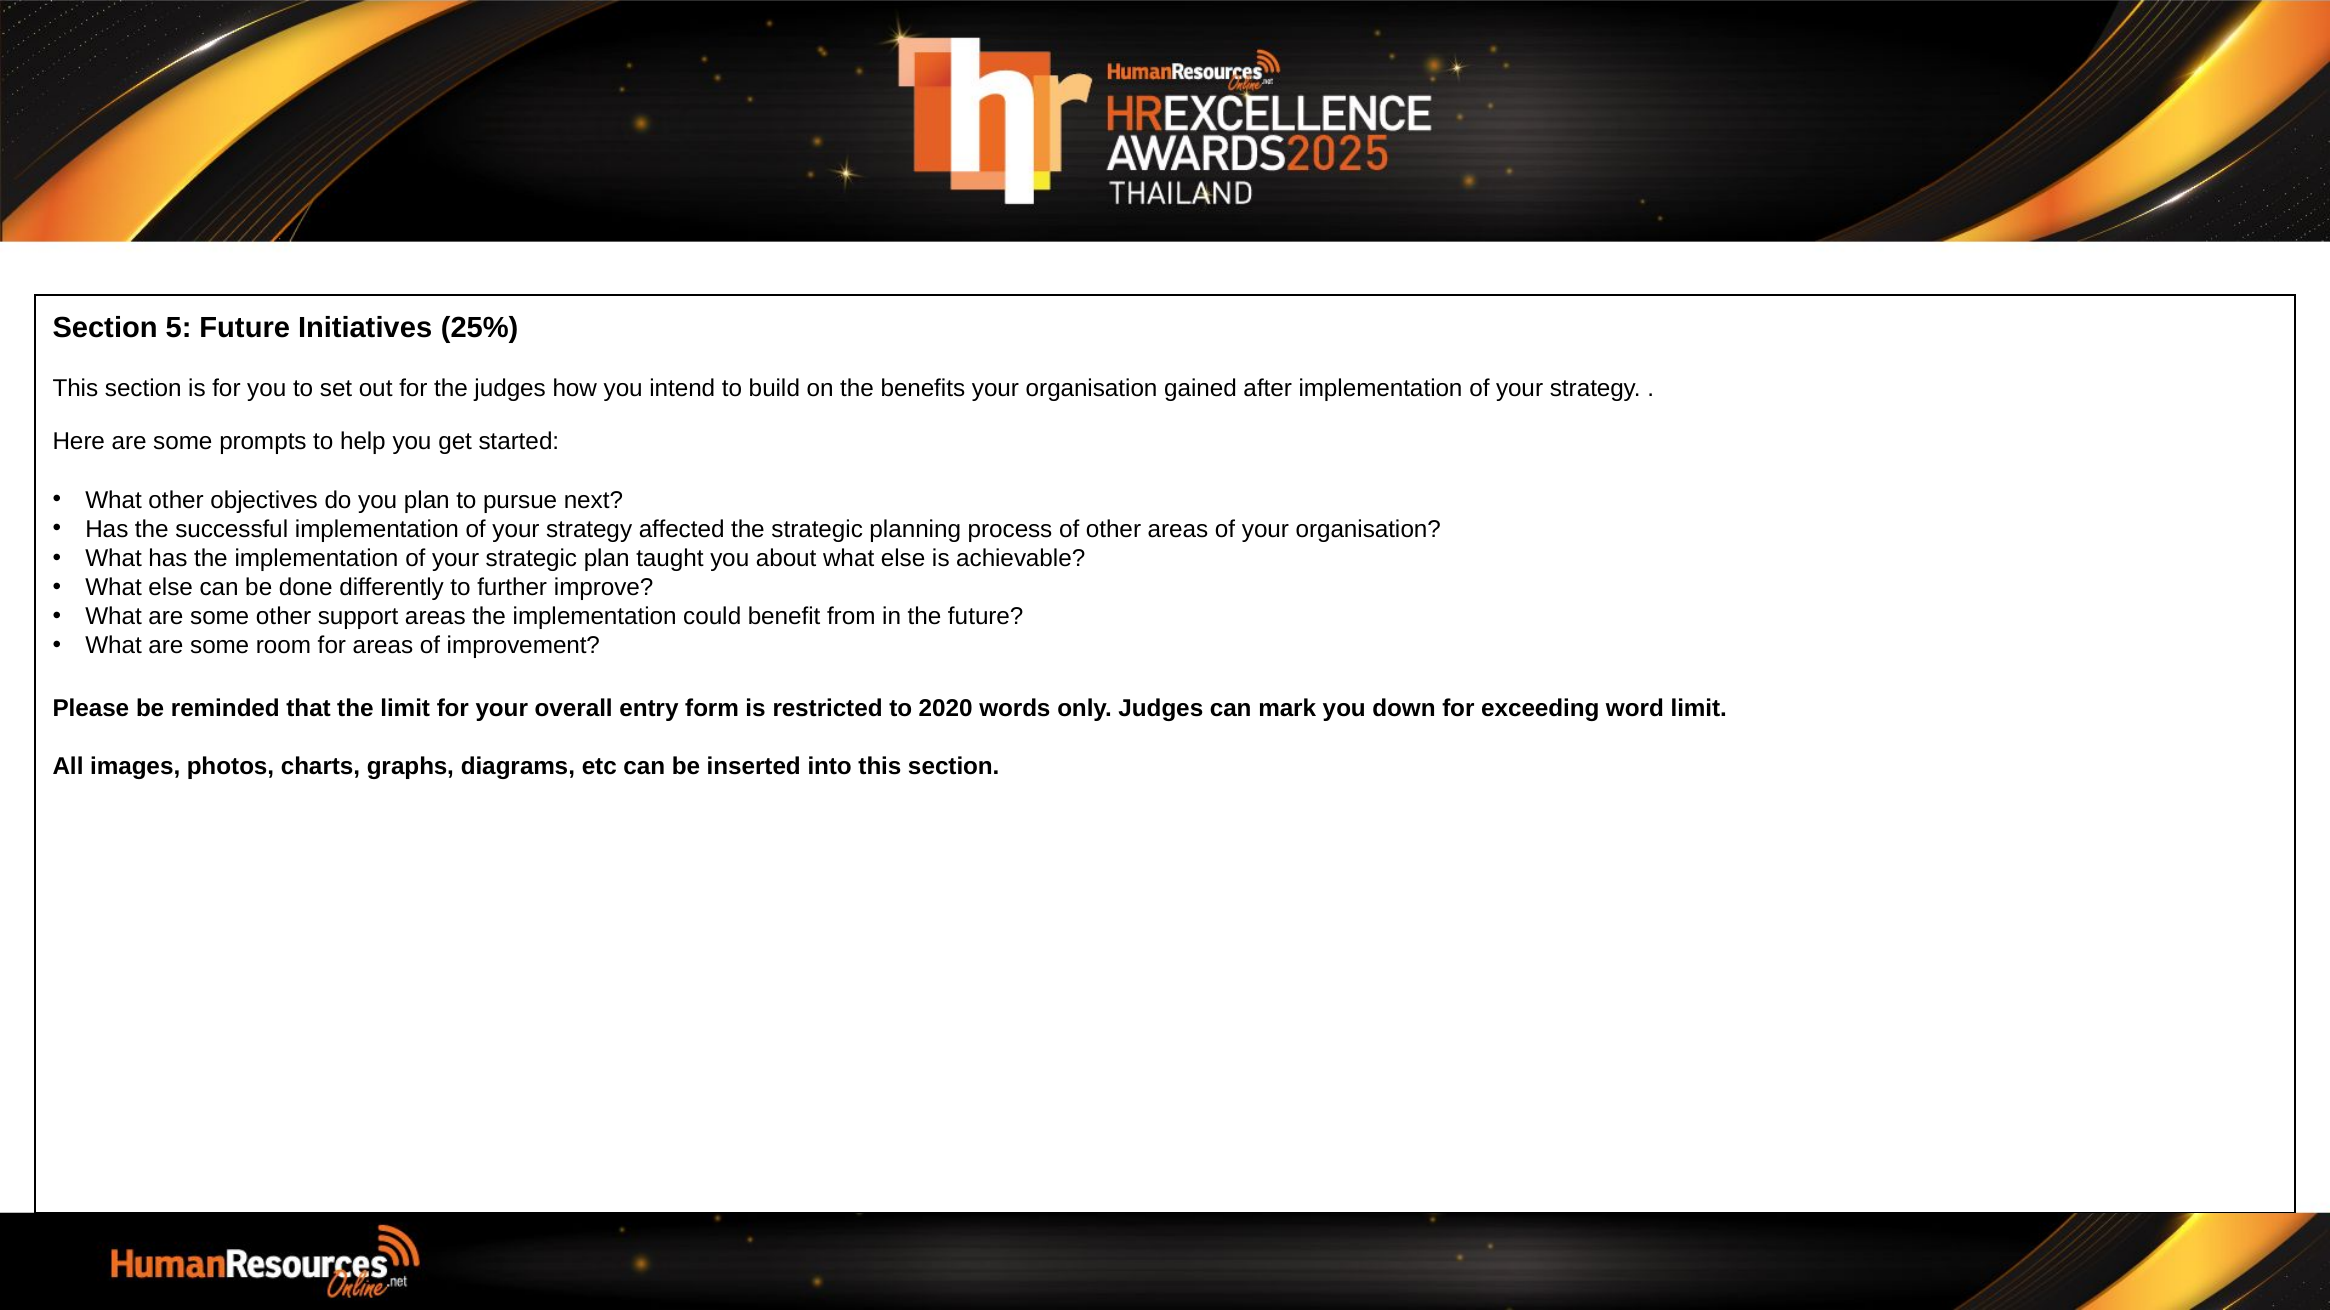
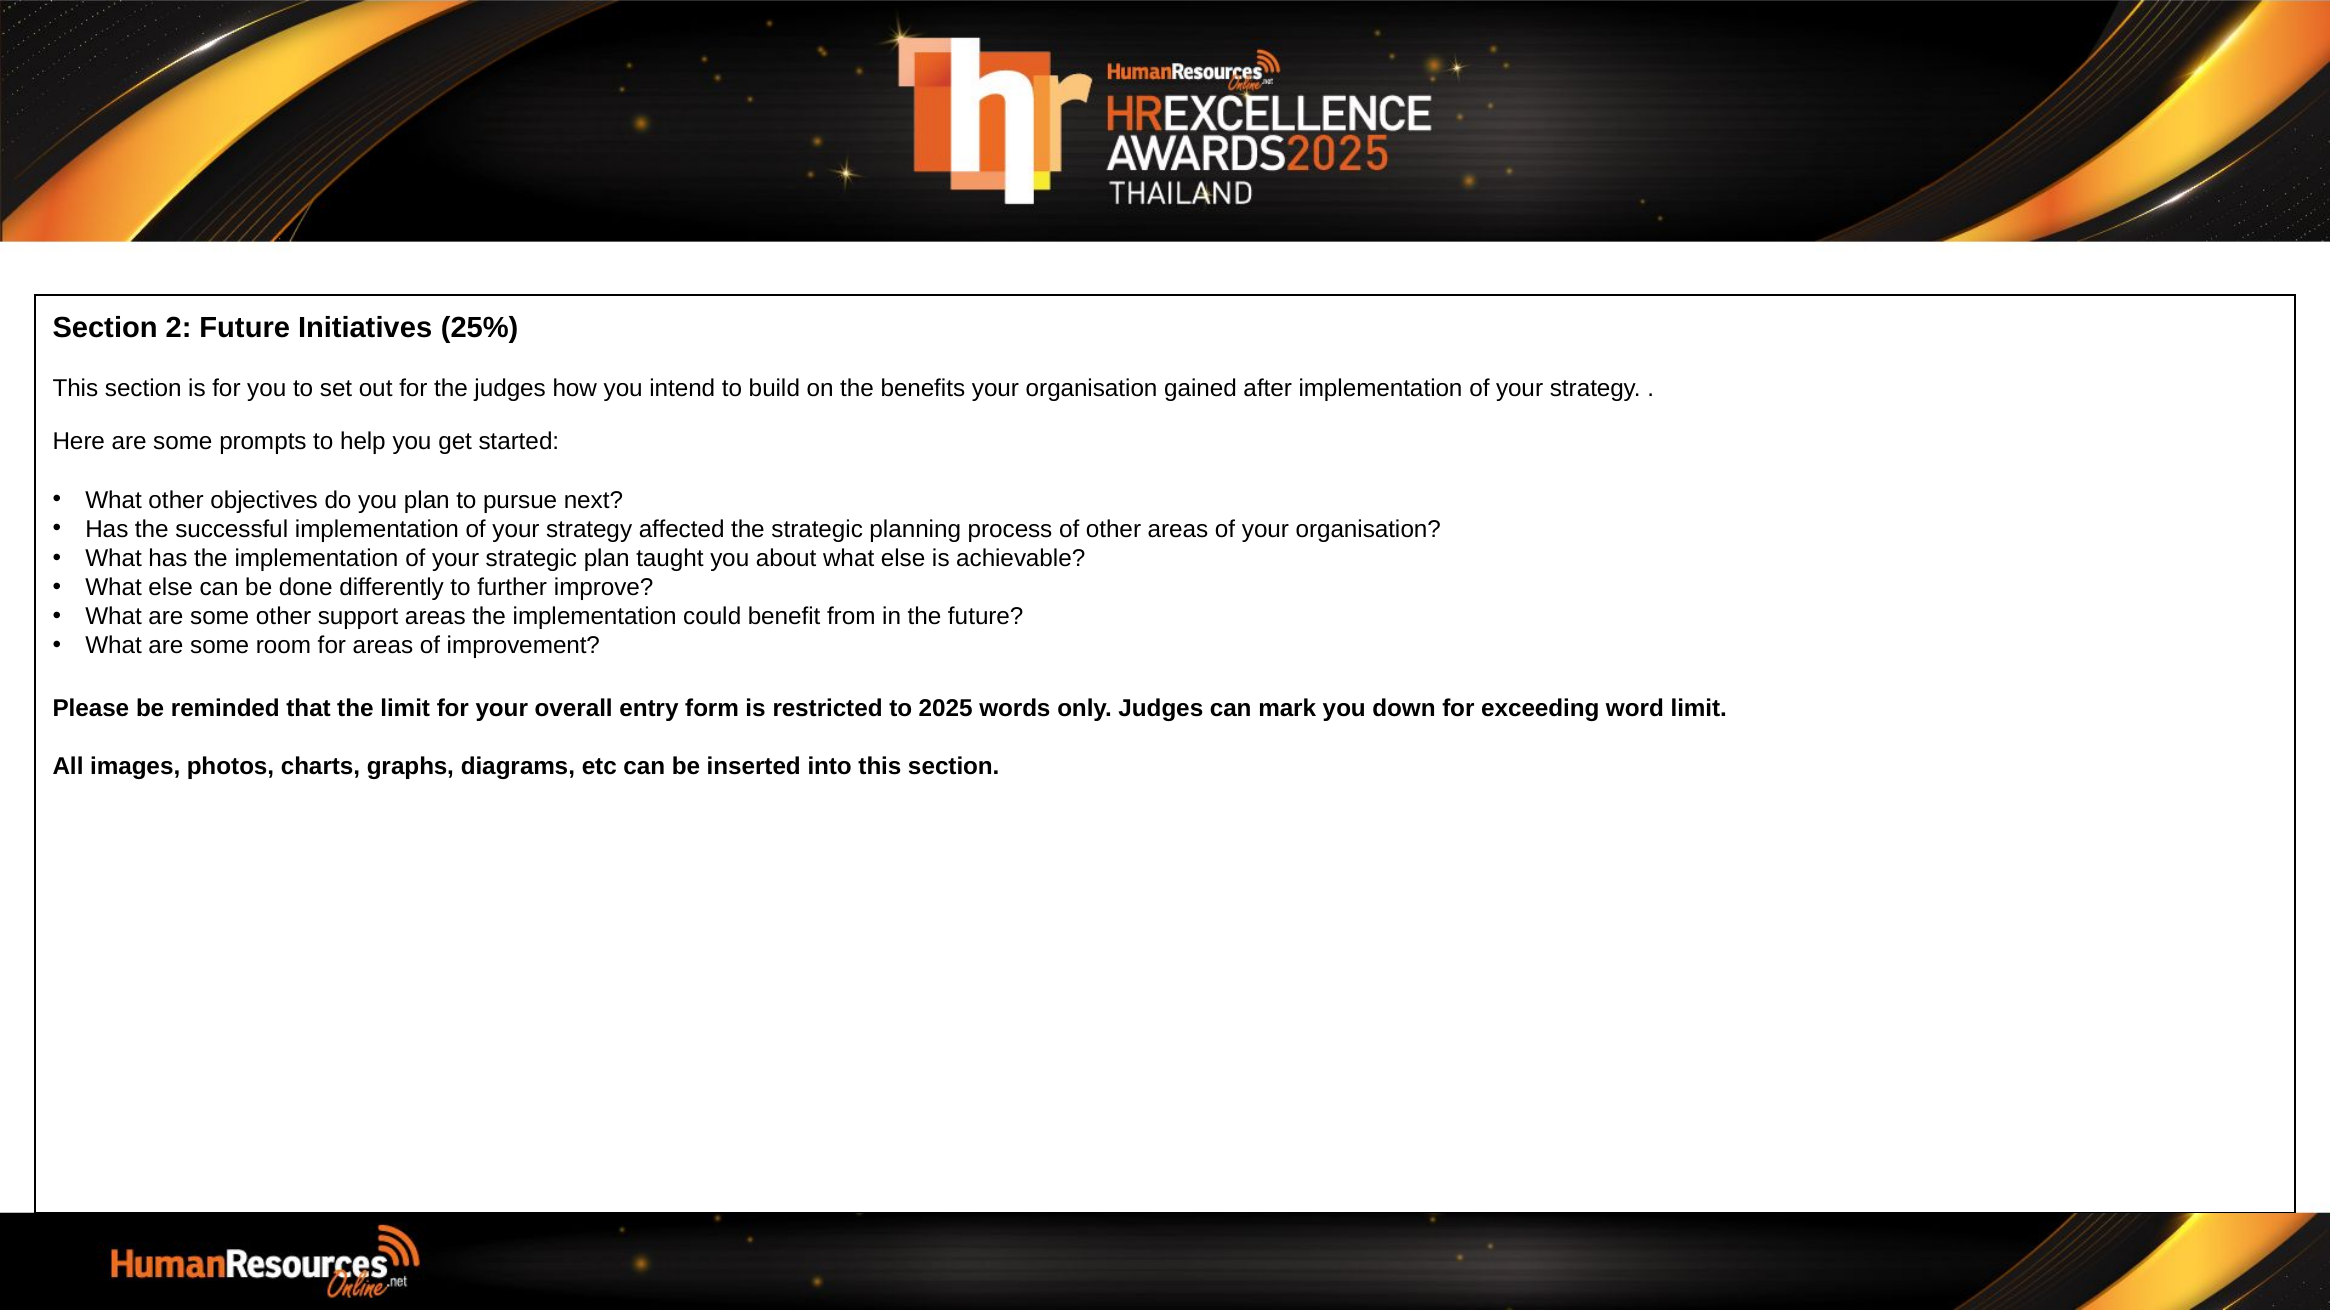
5: 5 -> 2
2020: 2020 -> 2025
